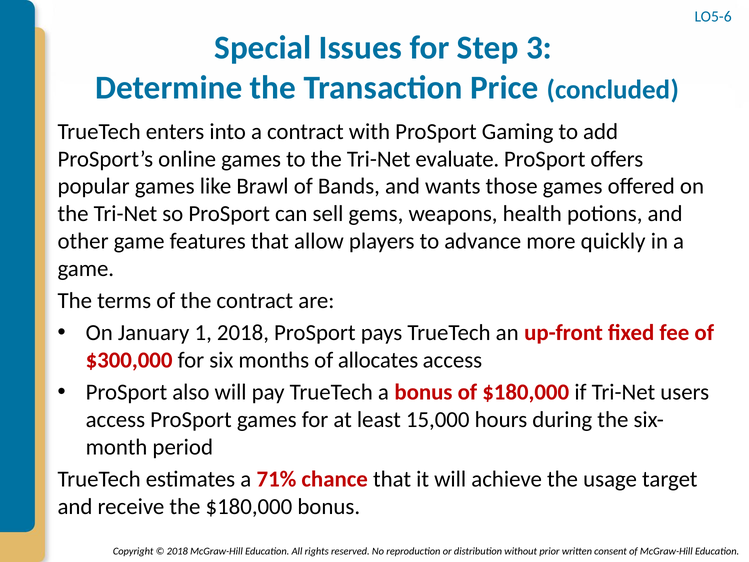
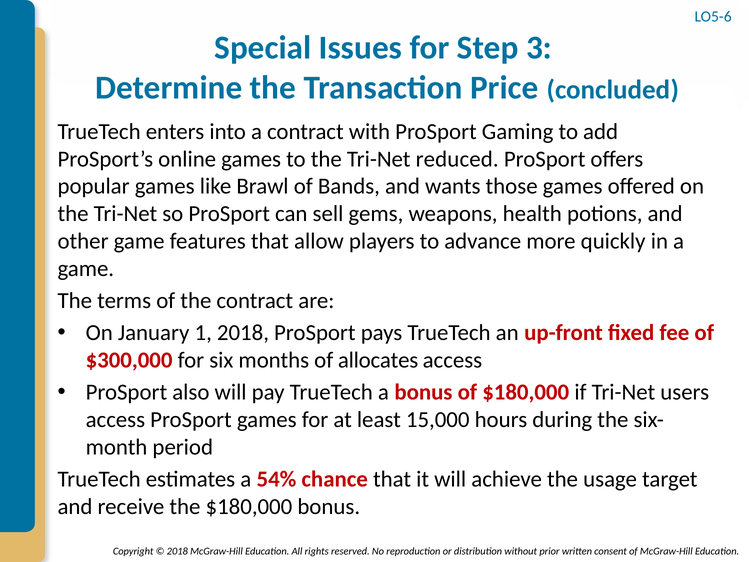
evaluate: evaluate -> reduced
71%: 71% -> 54%
